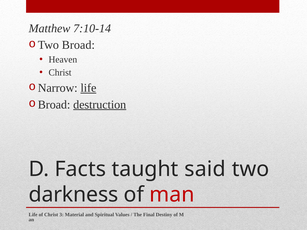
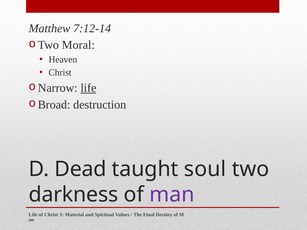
7:10-14: 7:10-14 -> 7:12-14
Broad: Broad -> Moral
destruction underline: present -> none
Facts: Facts -> Dead
said: said -> soul
man colour: red -> purple
